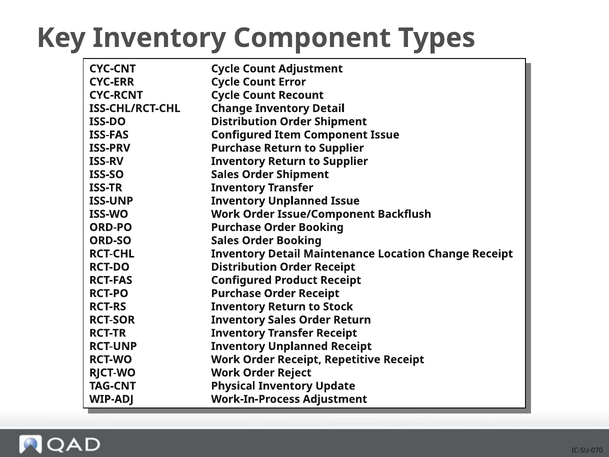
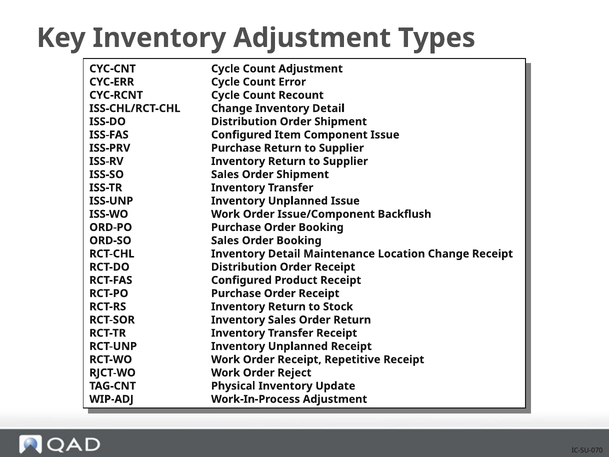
Inventory Component: Component -> Adjustment
